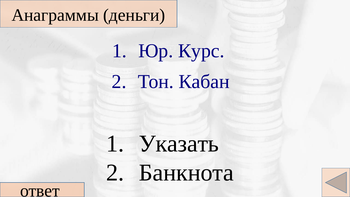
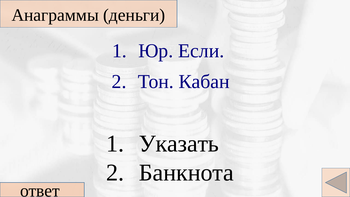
Курс: Курс -> Если
